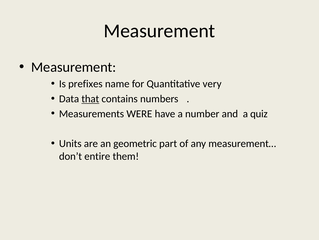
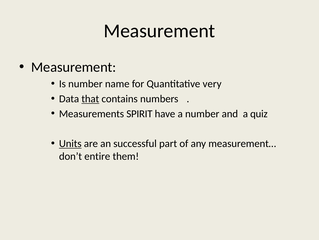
Is prefixes: prefixes -> number
WERE: WERE -> SPIRIT
Units underline: none -> present
geometric: geometric -> successful
